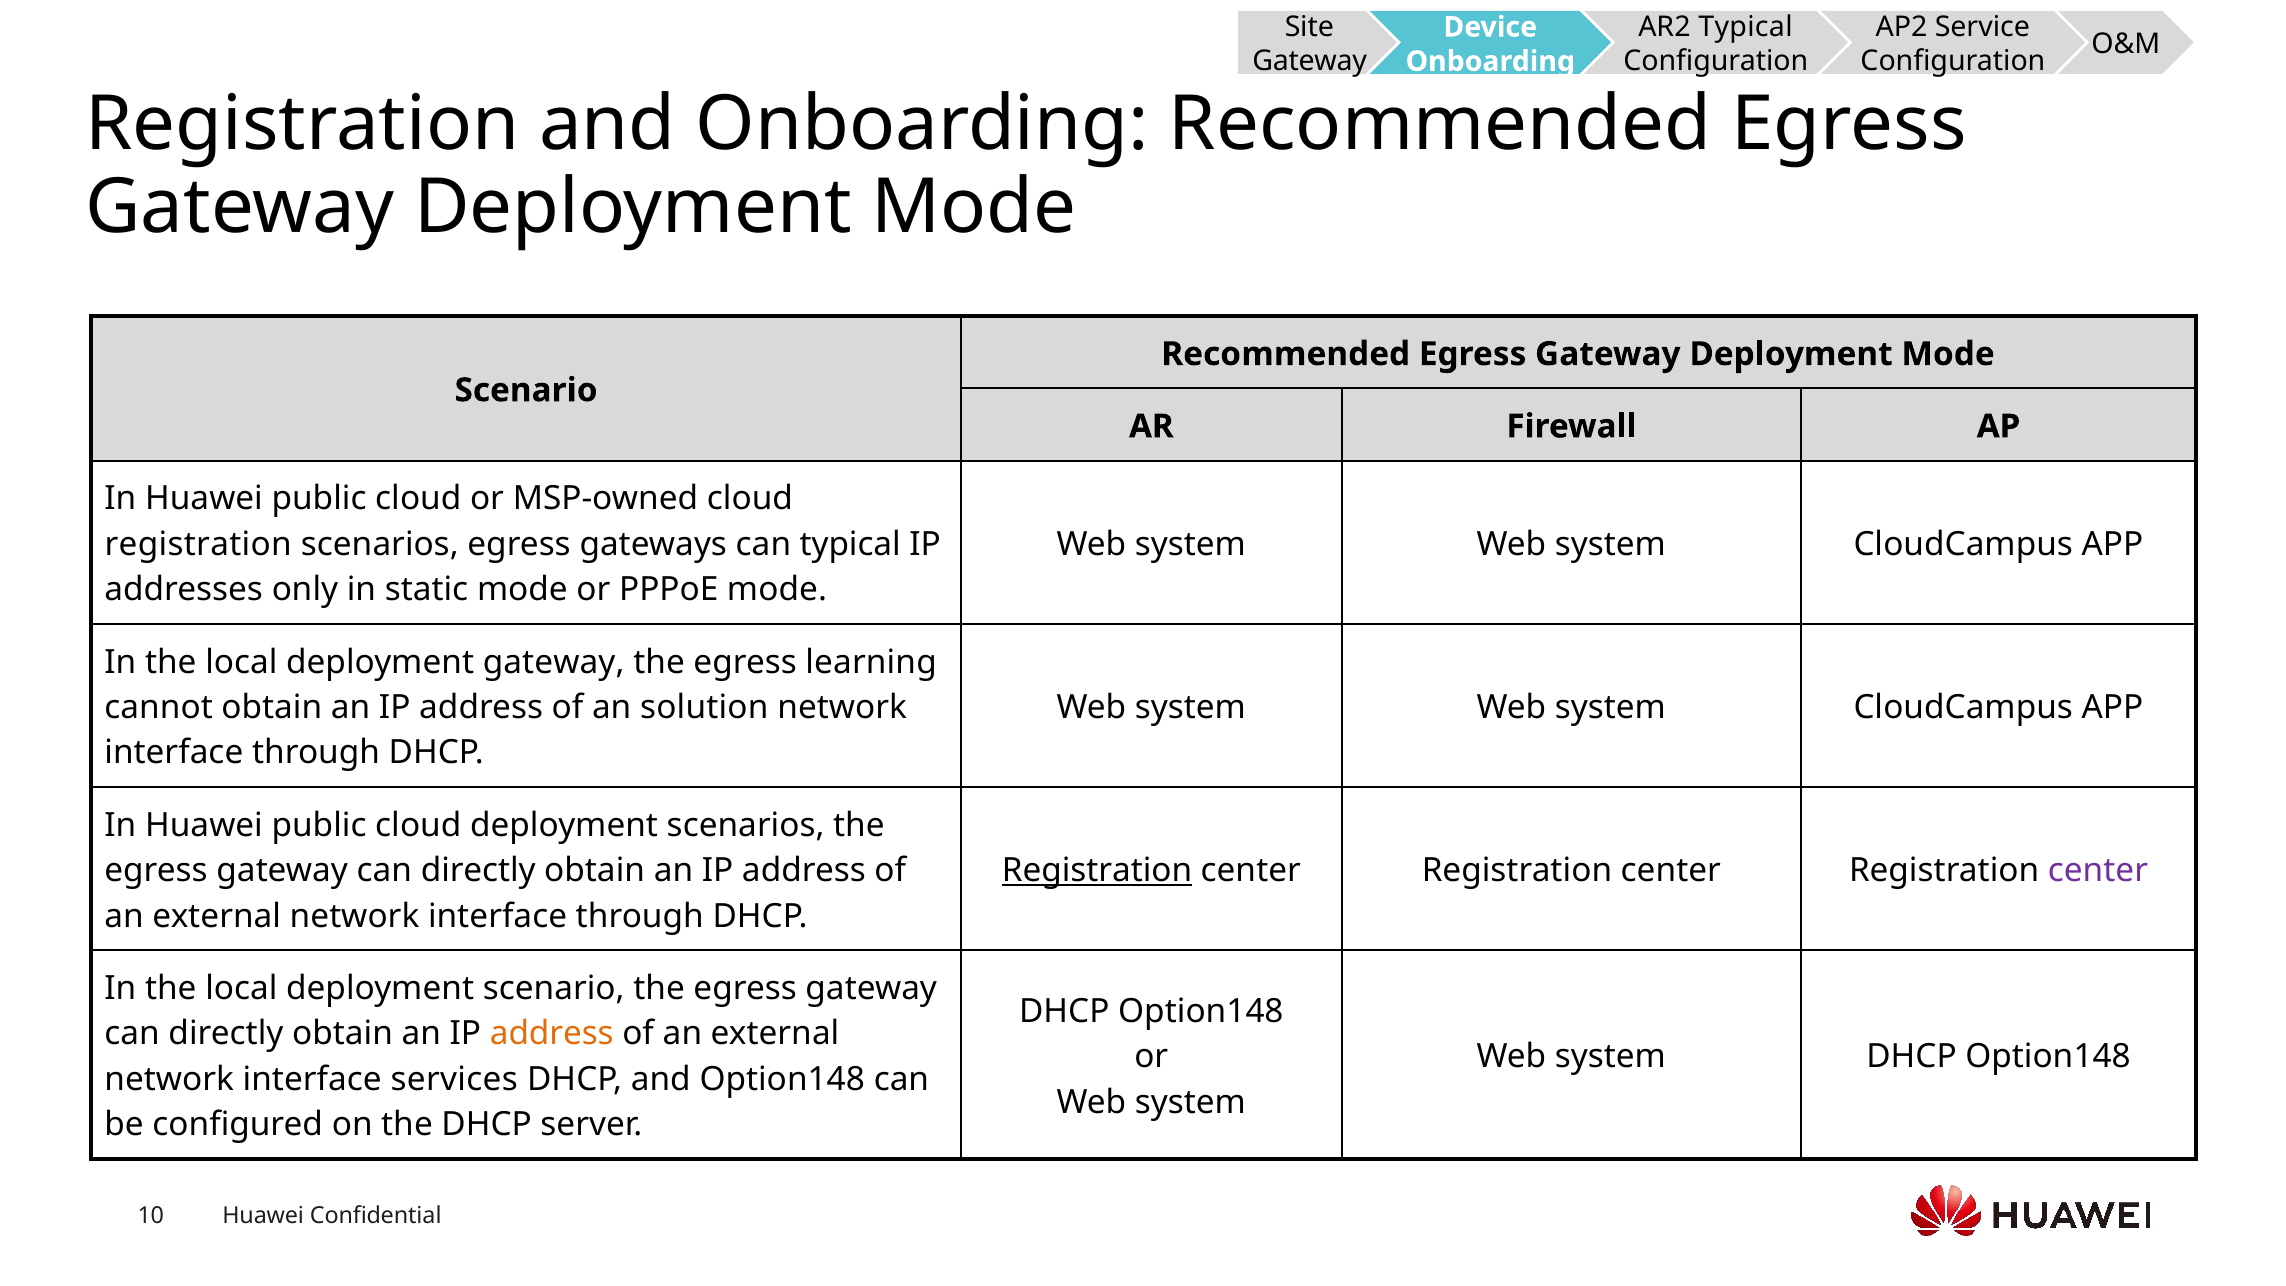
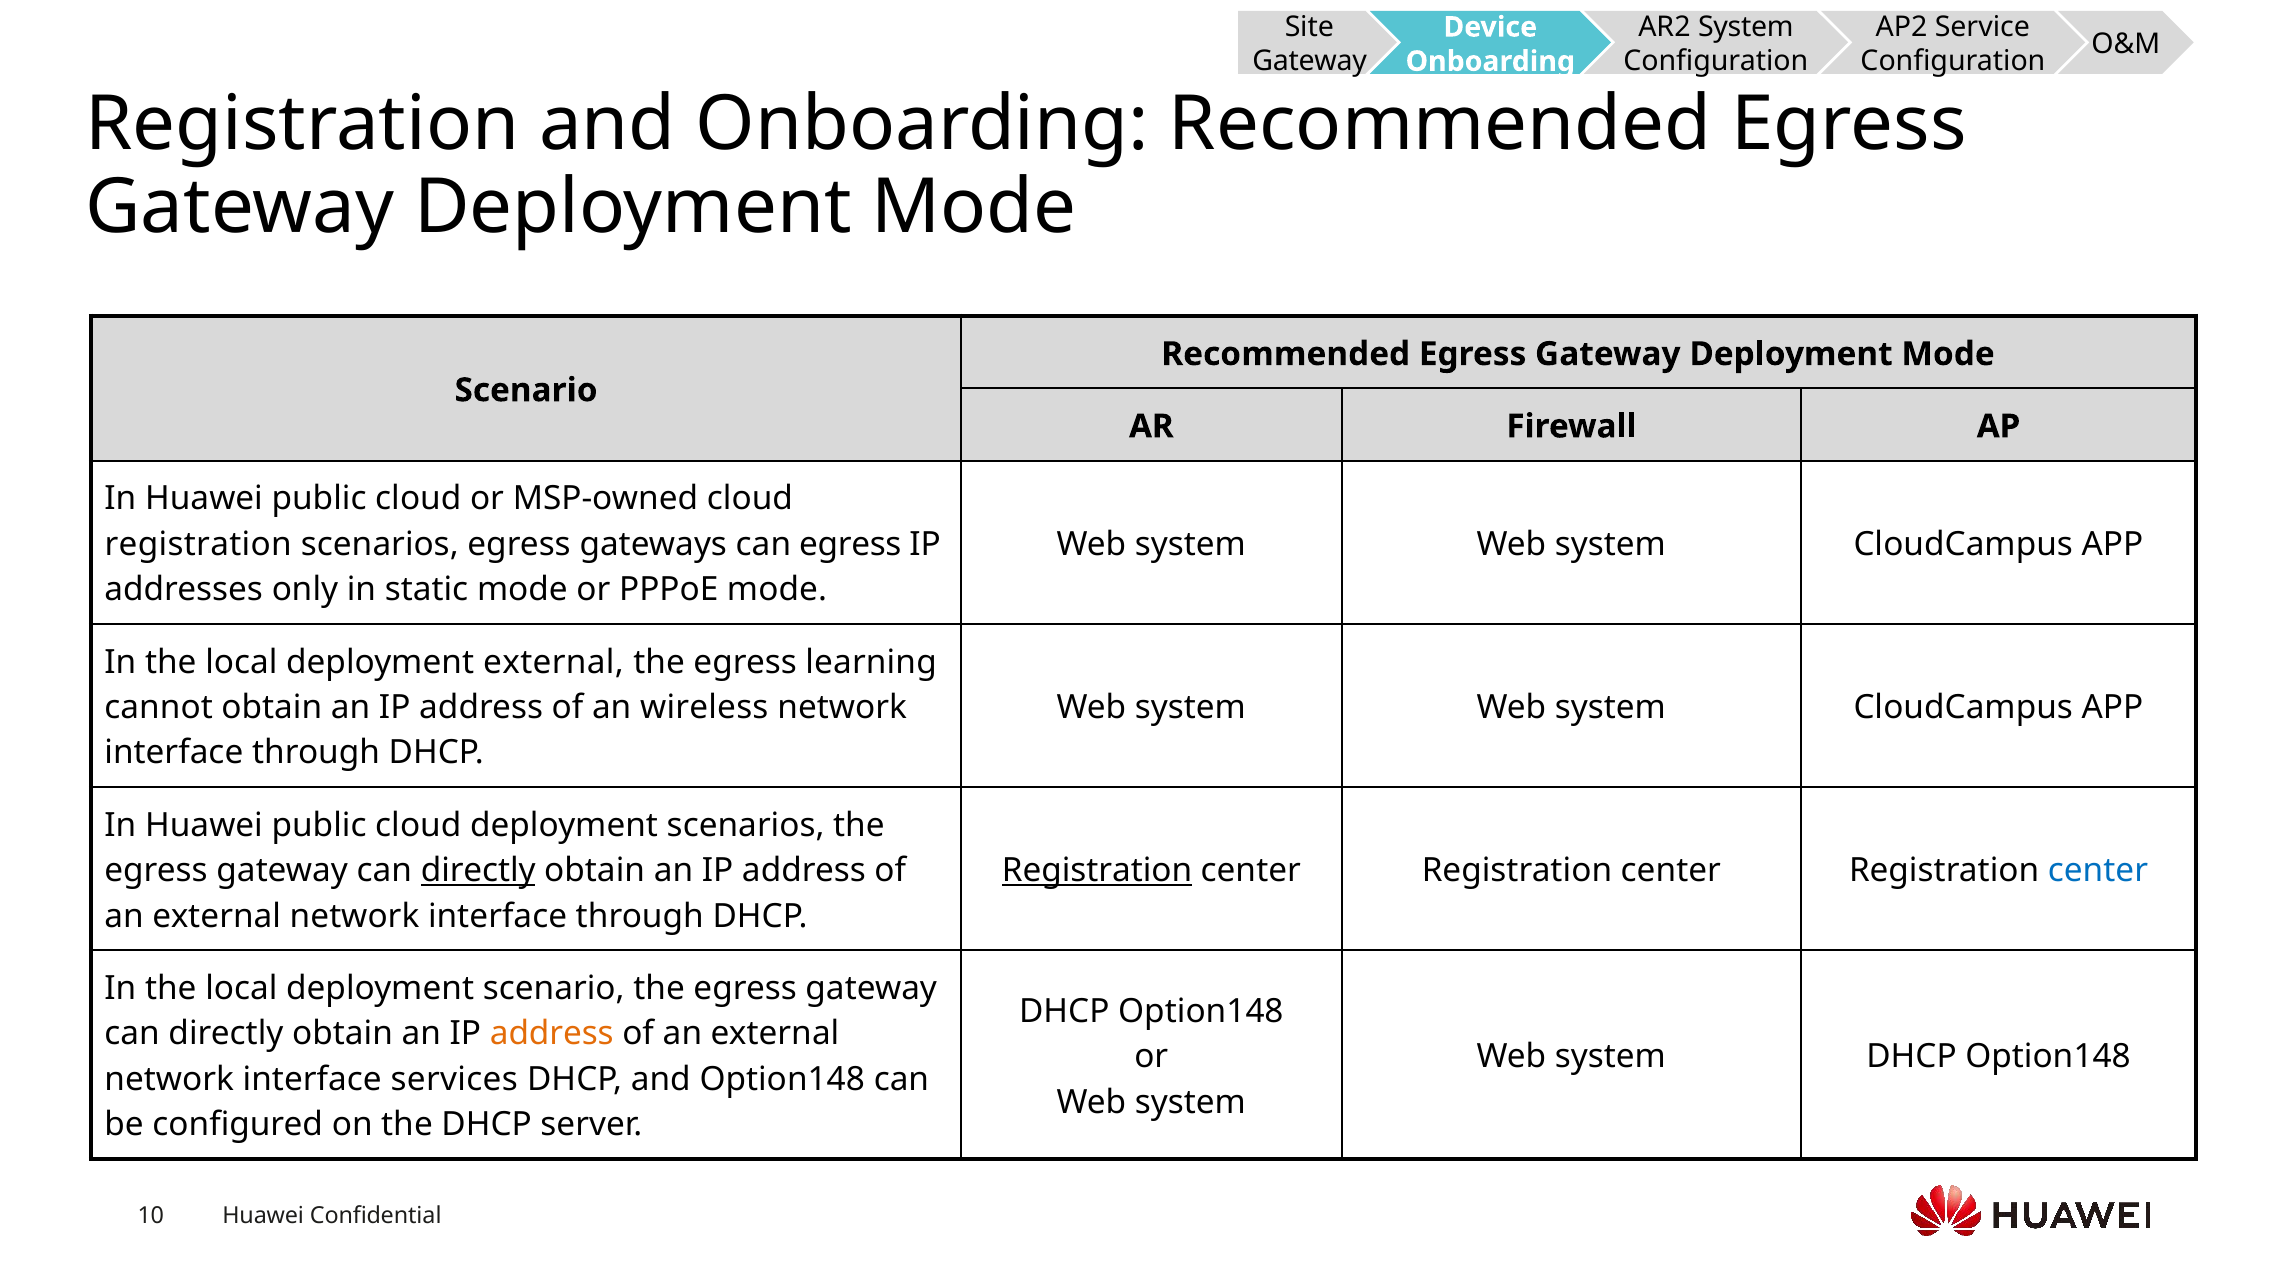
AR2 Typical: Typical -> System
can typical: typical -> egress
deployment gateway: gateway -> external
solution: solution -> wireless
directly at (478, 871) underline: none -> present
center at (2098, 871) colour: purple -> blue
